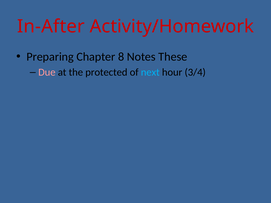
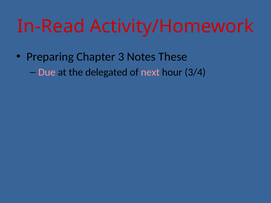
In-After: In-After -> In-Read
8: 8 -> 3
protected: protected -> delegated
next colour: light blue -> pink
